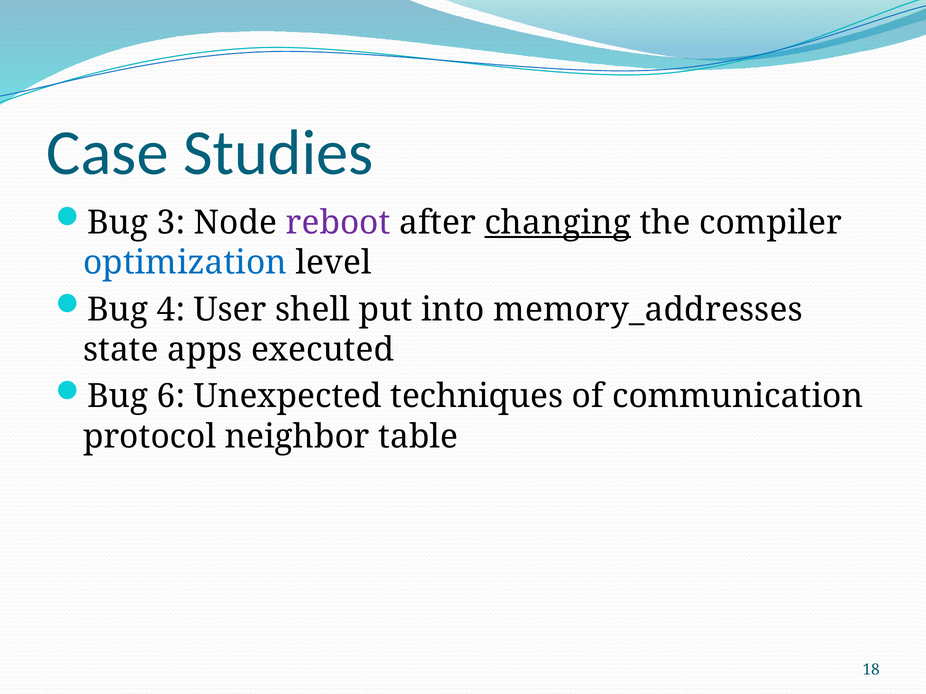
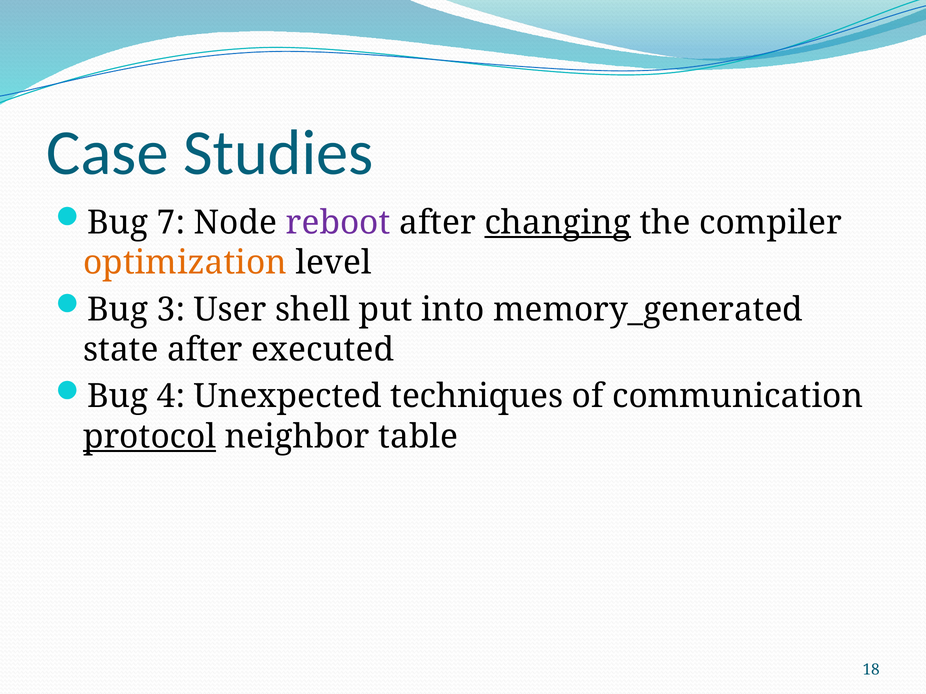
3: 3 -> 7
optimization colour: blue -> orange
4: 4 -> 3
memory_addresses: memory_addresses -> memory_generated
state apps: apps -> after
6: 6 -> 4
protocol underline: none -> present
